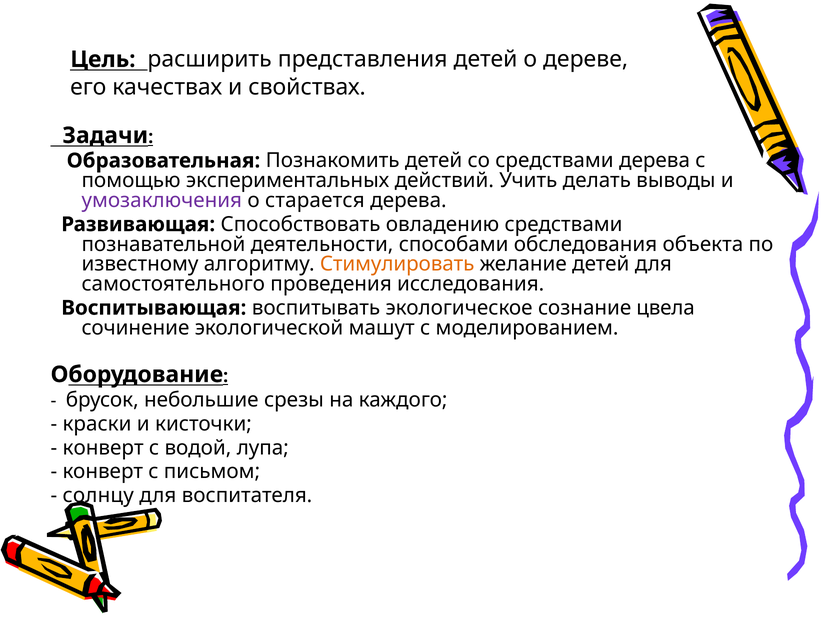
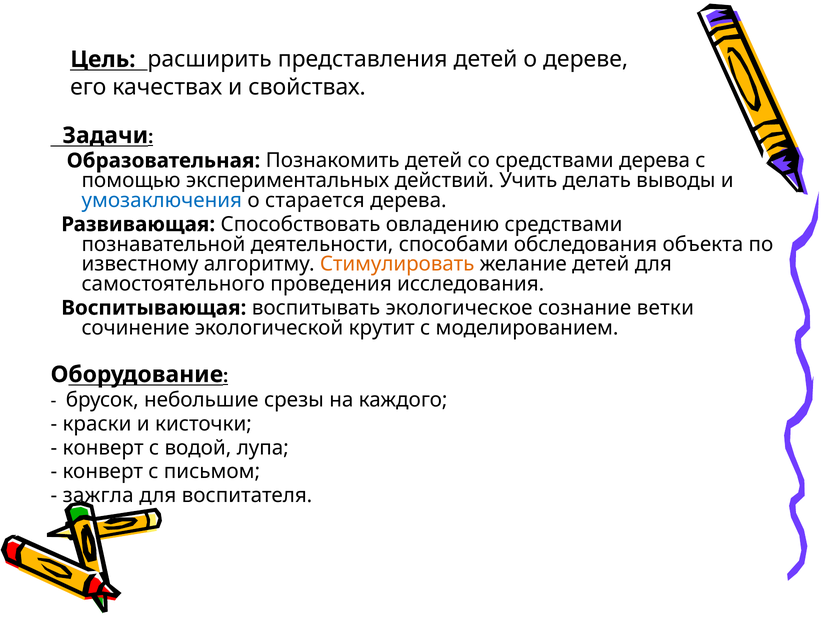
умозаключения colour: purple -> blue
цвела: цвела -> ветки
машут: машут -> крутит
солнцу: солнцу -> зажгла
